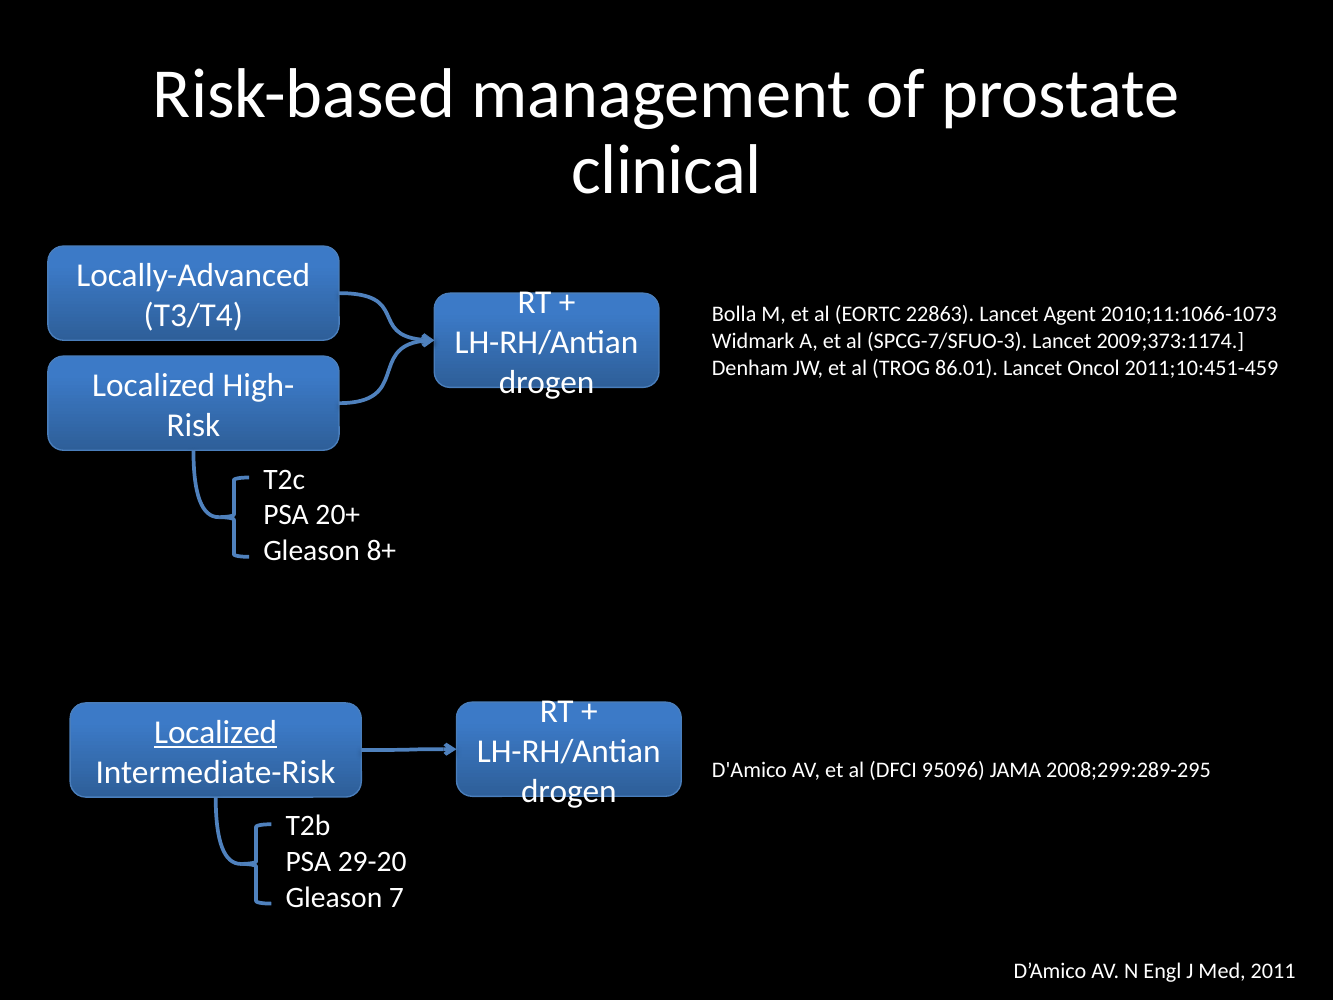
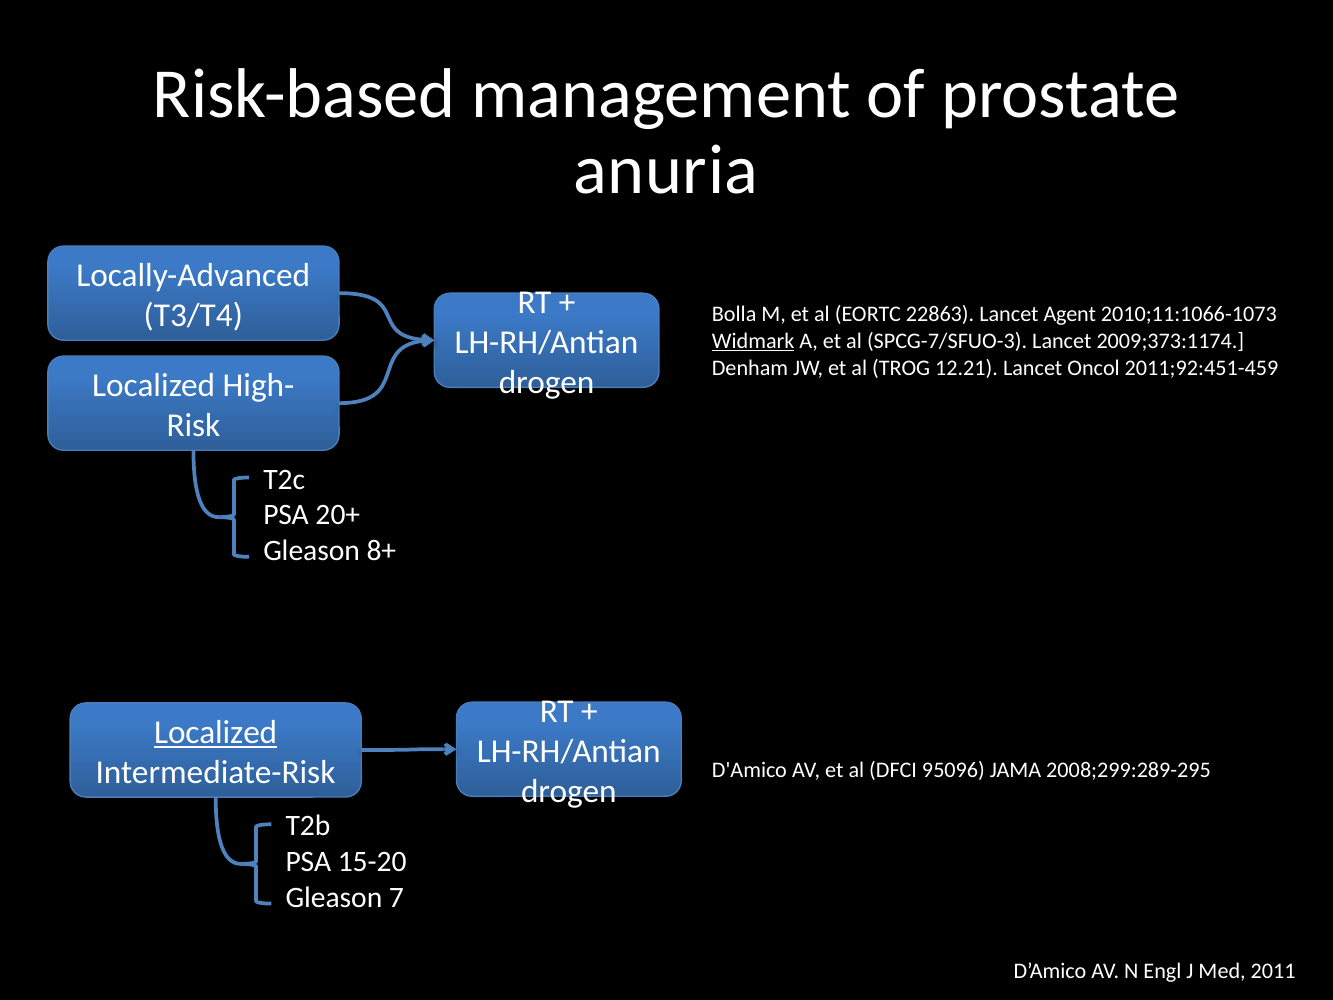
clinical: clinical -> anuria
Widmark underline: none -> present
86.01: 86.01 -> 12.21
2011;10:451-459: 2011;10:451-459 -> 2011;92:451-459
29-20: 29-20 -> 15-20
